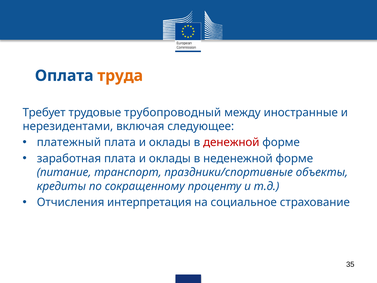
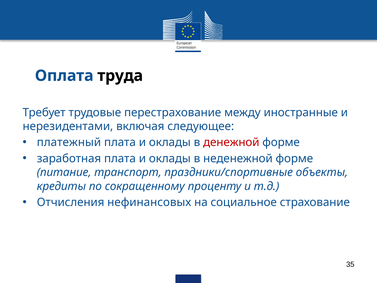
труда colour: orange -> black
трубопроводный: трубопроводный -> перестрахование
интерпретация: интерпретация -> нефинансовых
